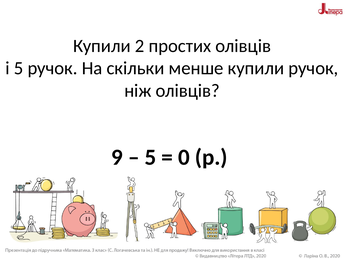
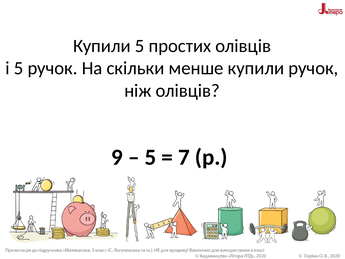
Купили 2: 2 -> 5
0: 0 -> 7
